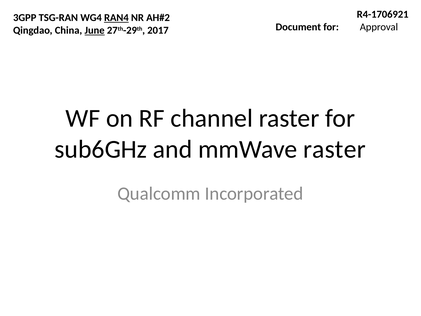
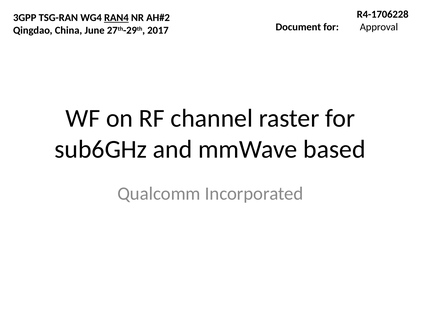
R4-1706921: R4-1706921 -> R4-1706228
June underline: present -> none
mmWave raster: raster -> based
